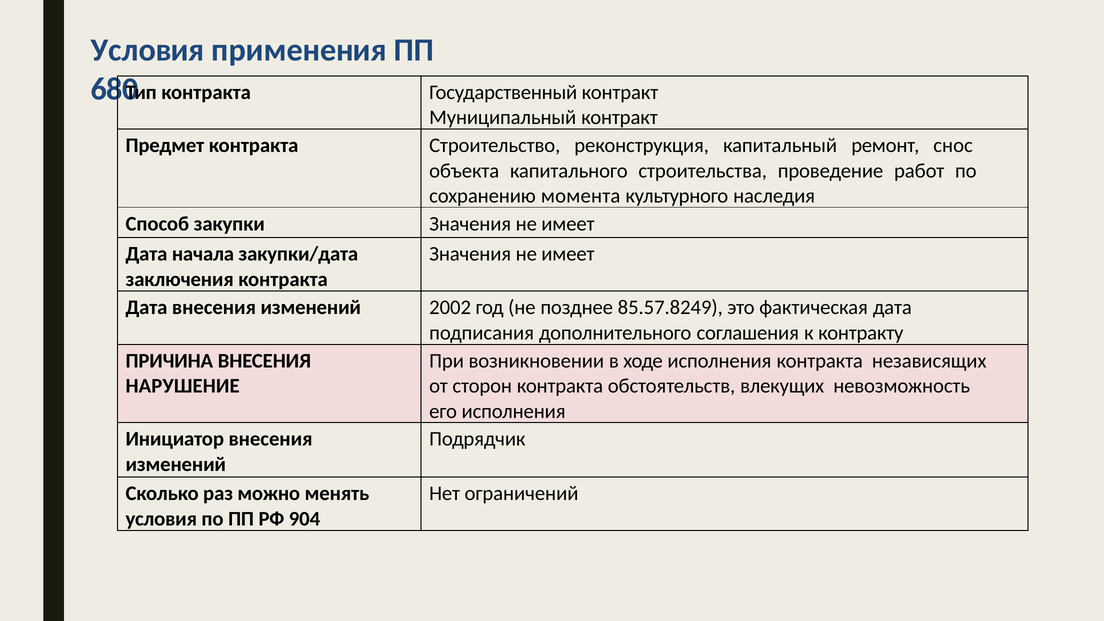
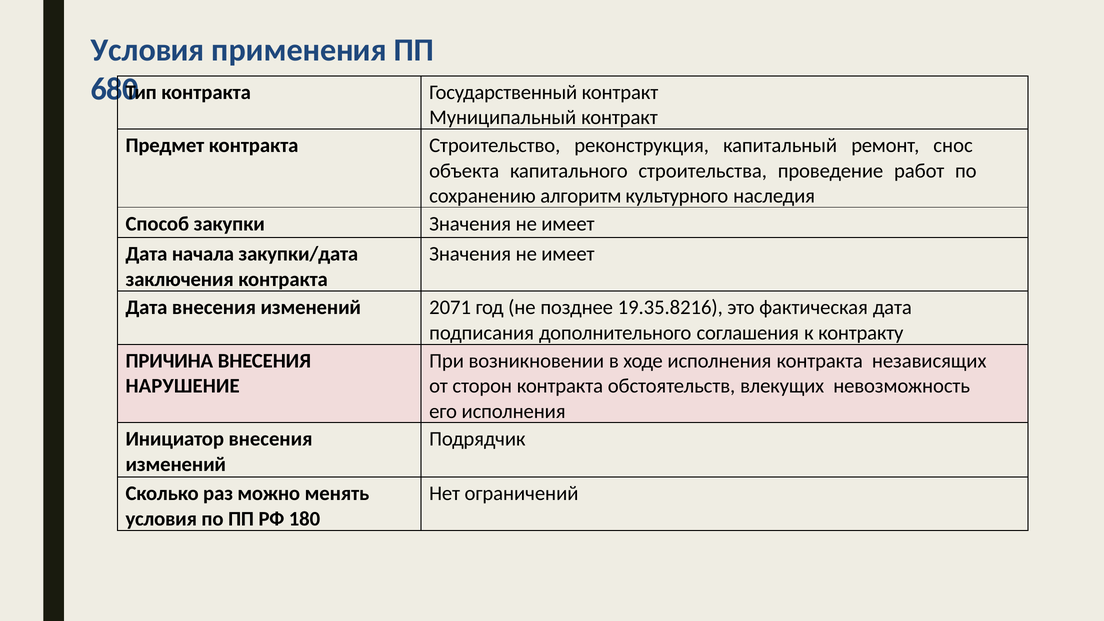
момента: момента -> алгоритм
2002: 2002 -> 2071
85.57.8249: 85.57.8249 -> 19.35.8216
904: 904 -> 180
